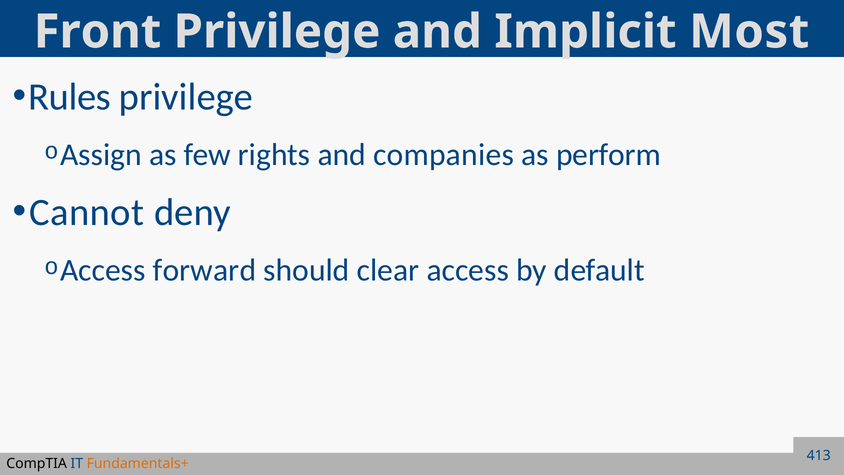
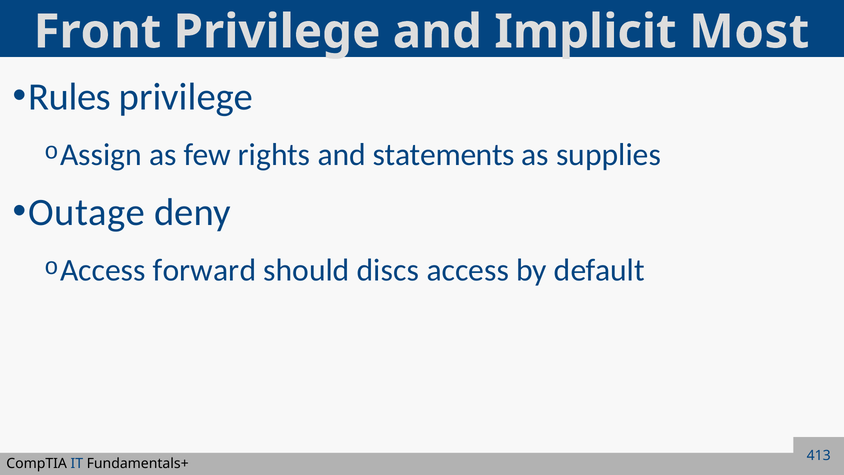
companies: companies -> statements
perform: perform -> supplies
Cannot: Cannot -> Outage
clear: clear -> discs
Fundamentals+ colour: orange -> black
